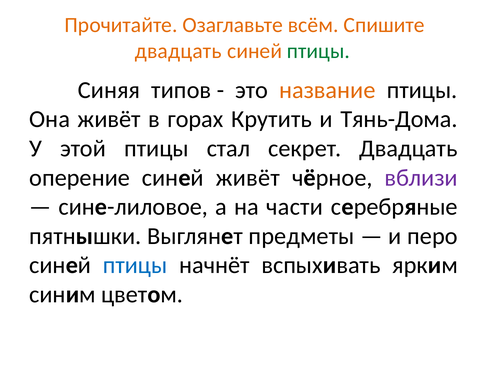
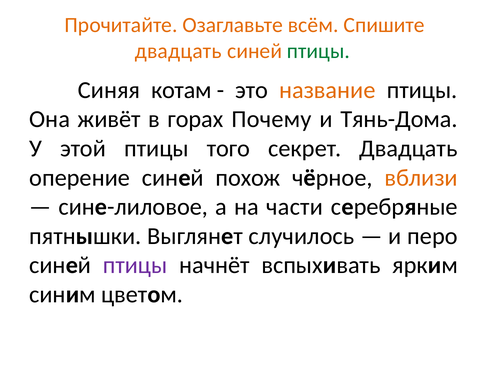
типов: типов -> котам
Крутить: Крутить -> Почему
стал: стал -> того
синей живёт: живёт -> похож
вблизи colour: purple -> orange
предметы: предметы -> случилось
птицы at (135, 265) colour: blue -> purple
